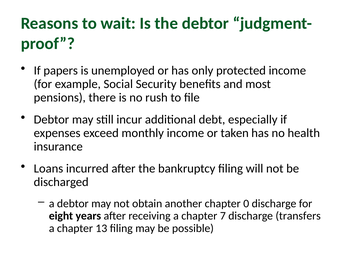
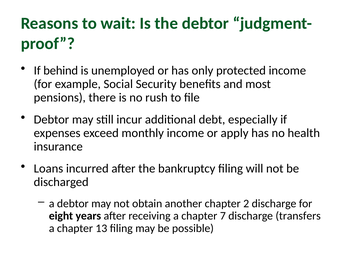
papers: papers -> behind
taken: taken -> apply
0: 0 -> 2
